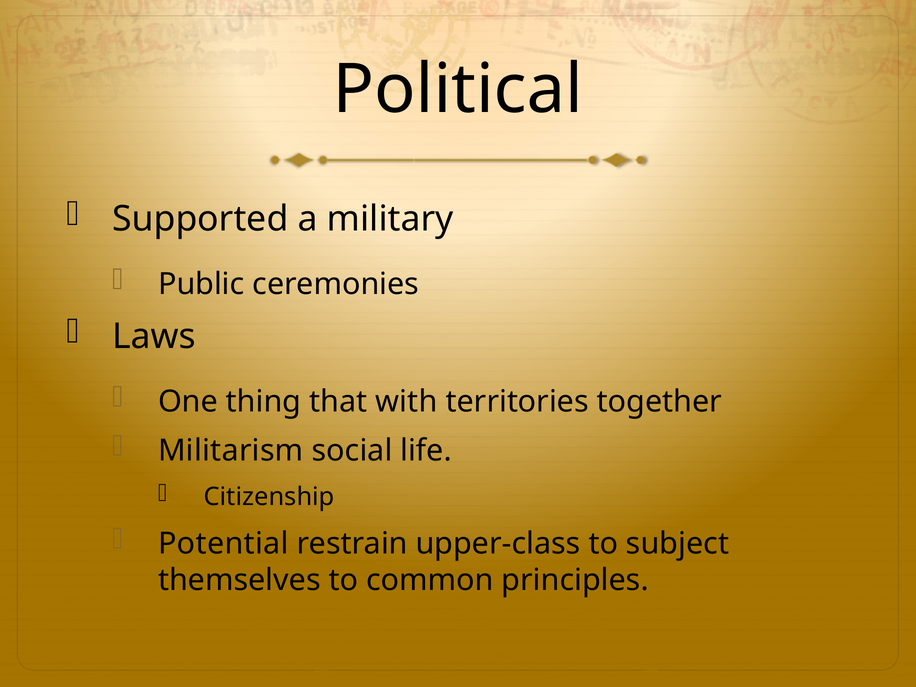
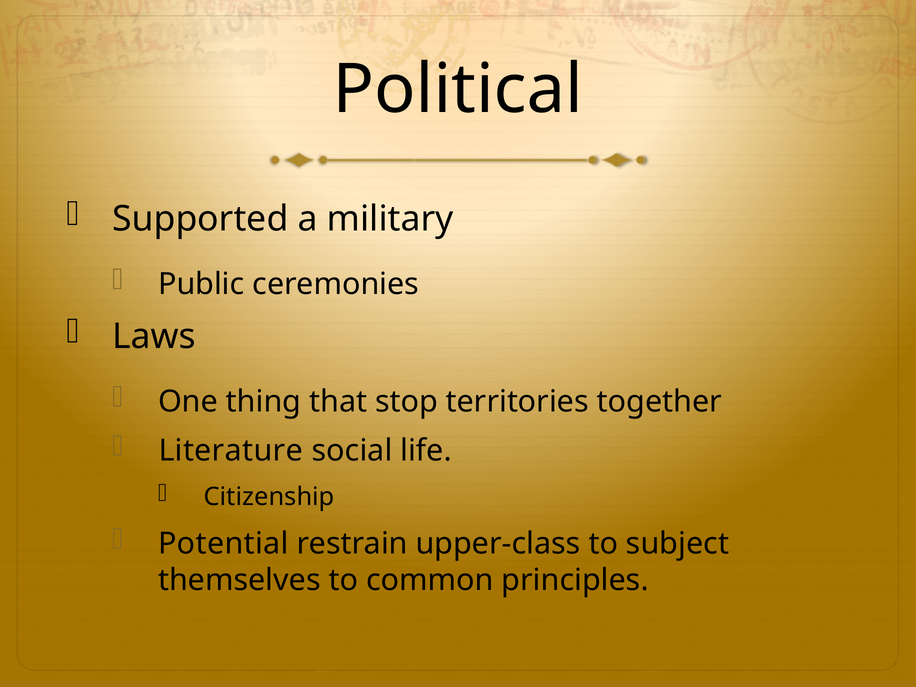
with: with -> stop
Militarism: Militarism -> Literature
